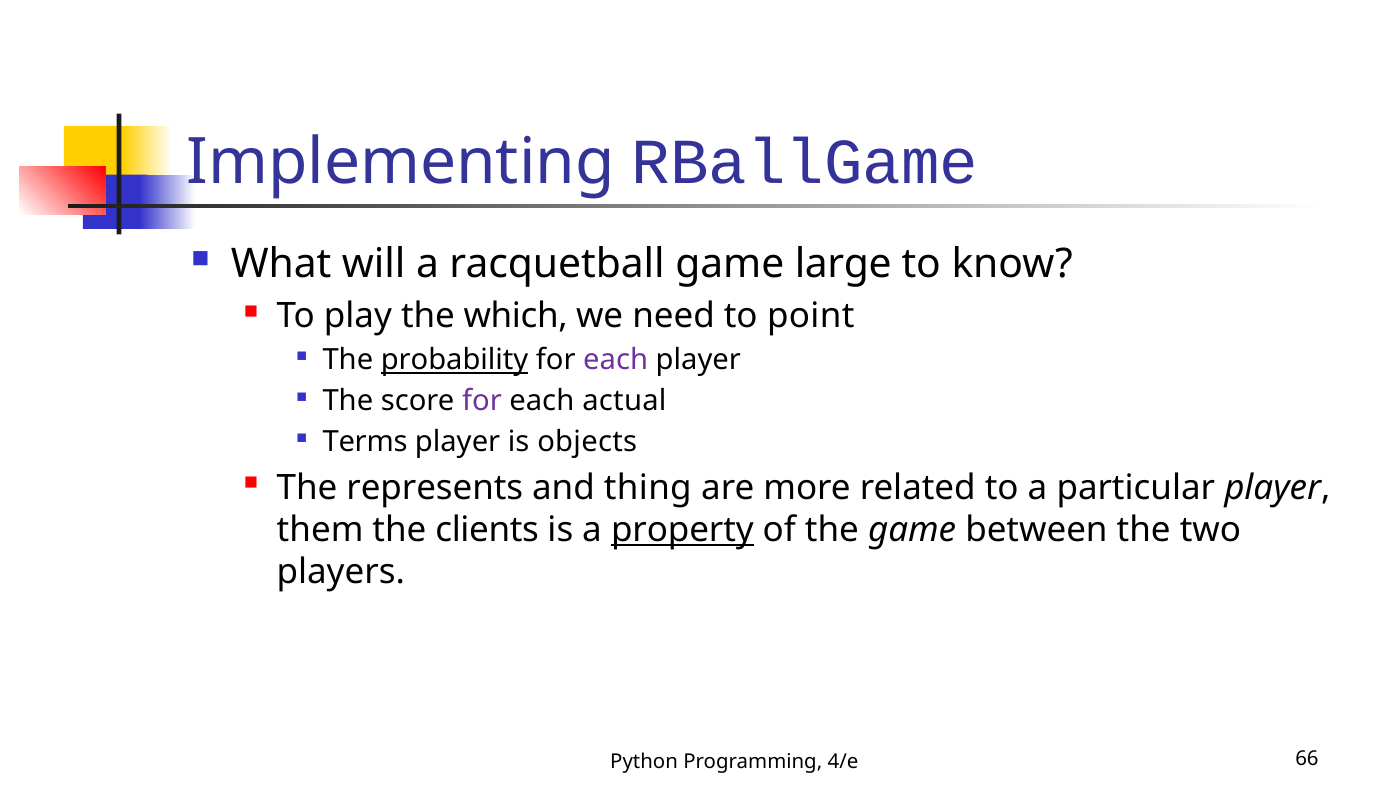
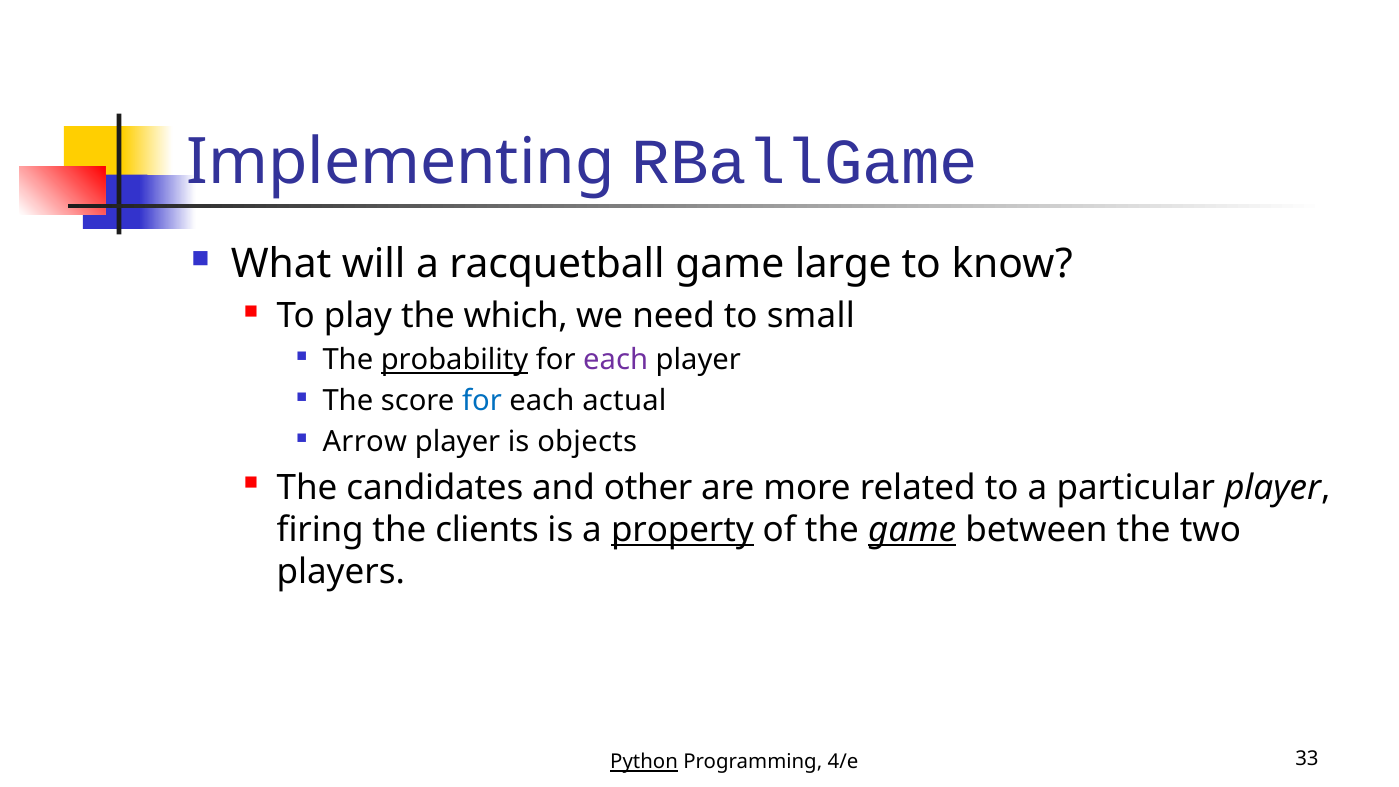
point: point -> small
for at (482, 401) colour: purple -> blue
Terms: Terms -> Arrow
represents: represents -> candidates
thing: thing -> other
them: them -> firing
game at (912, 530) underline: none -> present
Python underline: none -> present
66: 66 -> 33
